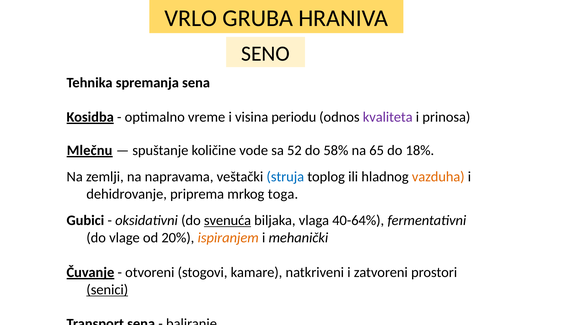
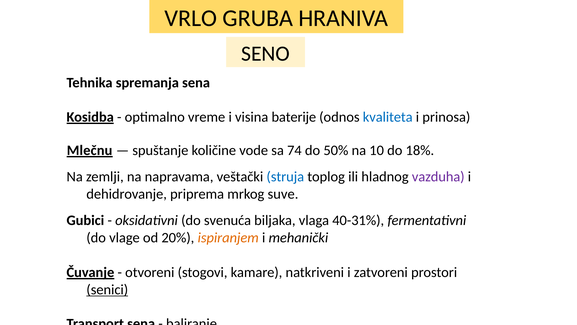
periodu: periodu -> baterije
kvaliteta colour: purple -> blue
52: 52 -> 74
58%: 58% -> 50%
65: 65 -> 10
vazduha colour: orange -> purple
toga: toga -> suve
svenuća underline: present -> none
40-64%: 40-64% -> 40-31%
